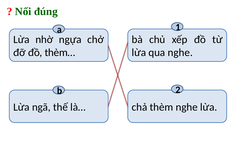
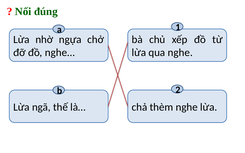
thèm…: thèm… -> nghe…
